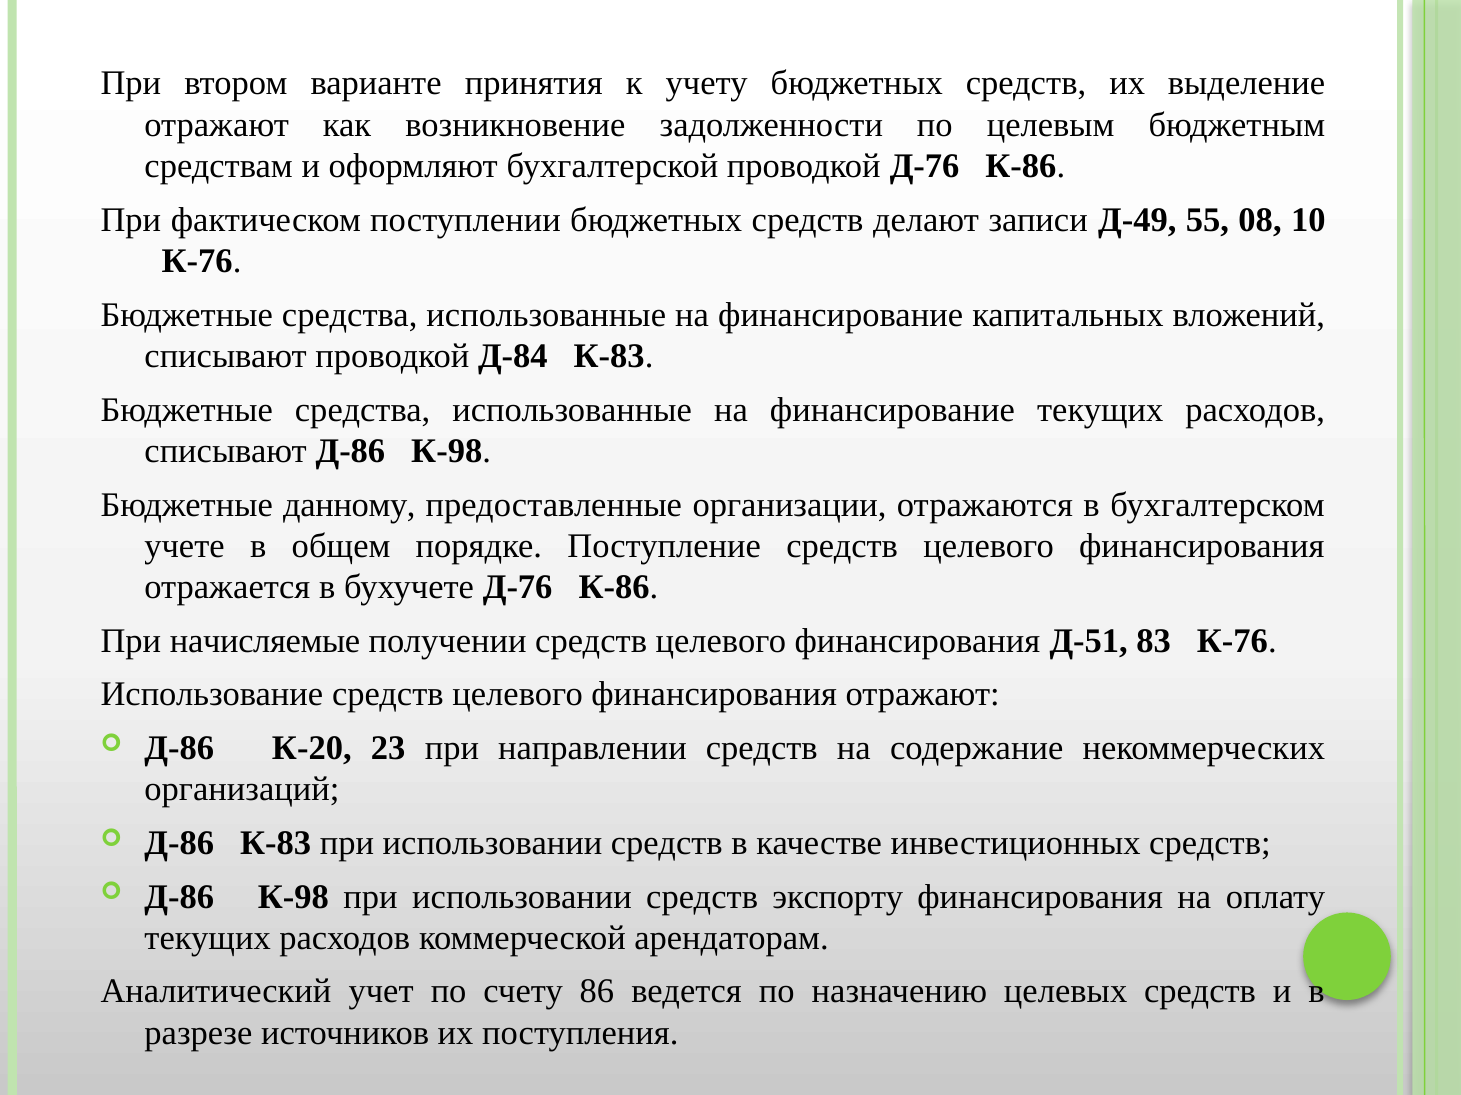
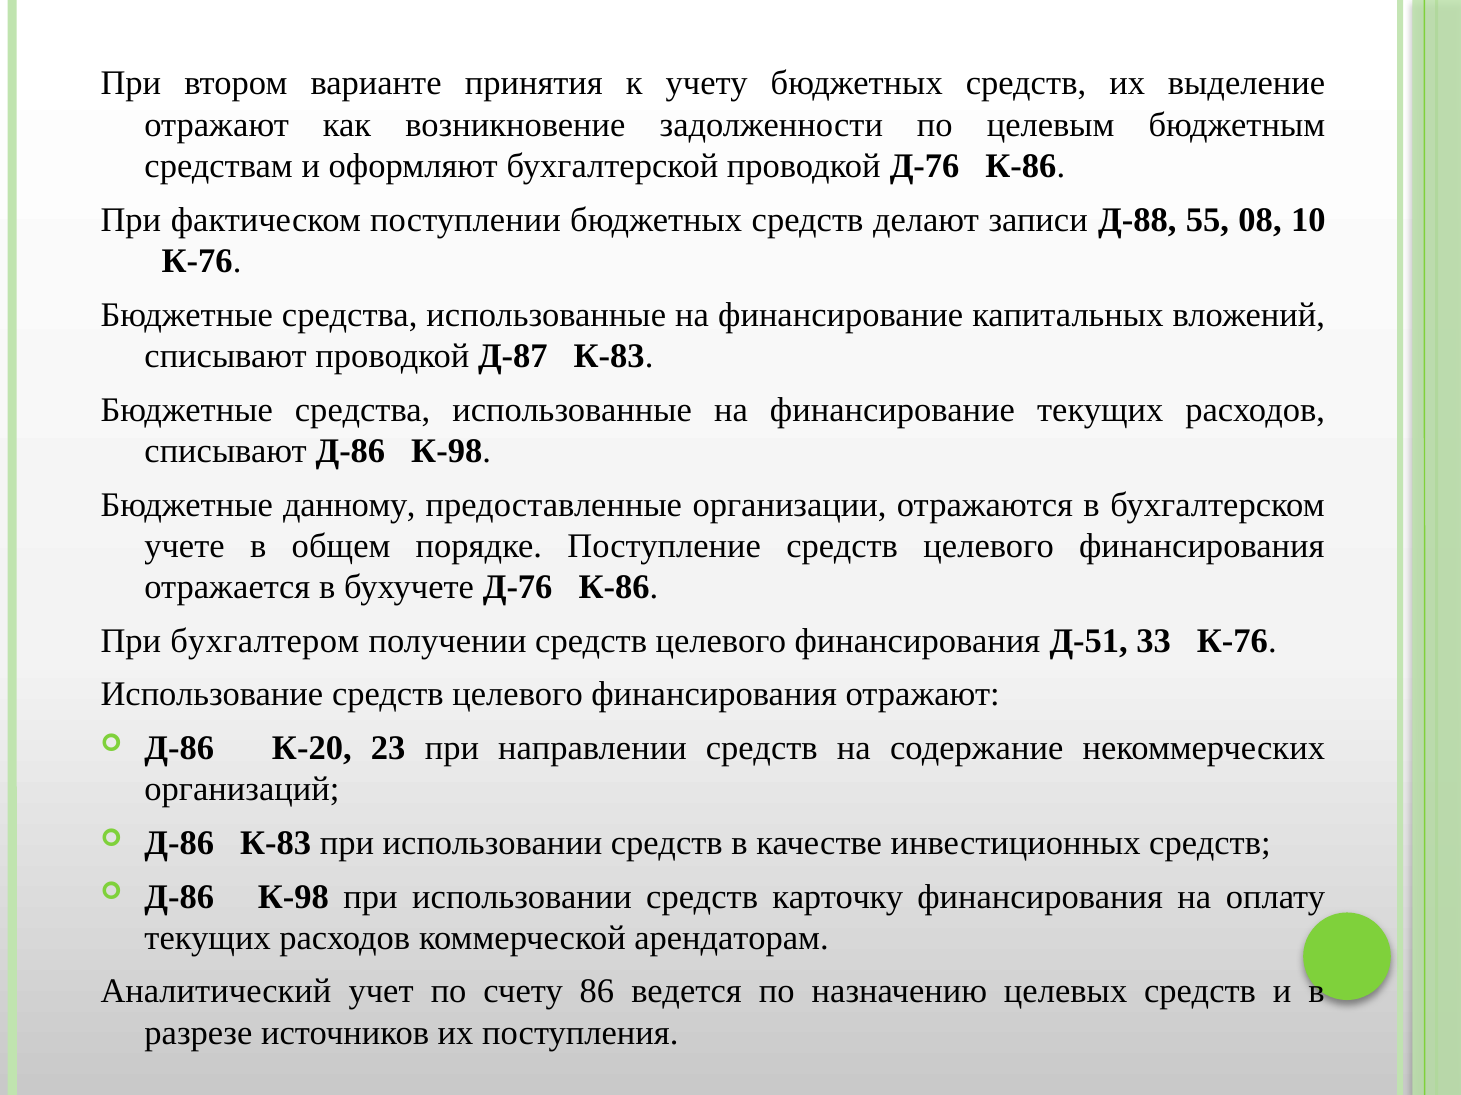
Д-49: Д-49 -> Д-88
Д-84: Д-84 -> Д-87
начисляемые: начисляемые -> бухгалтером
83: 83 -> 33
экспорту: экспорту -> карточку
